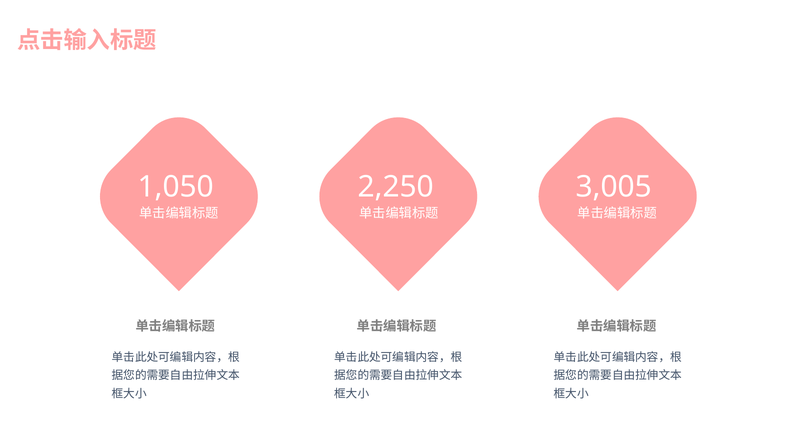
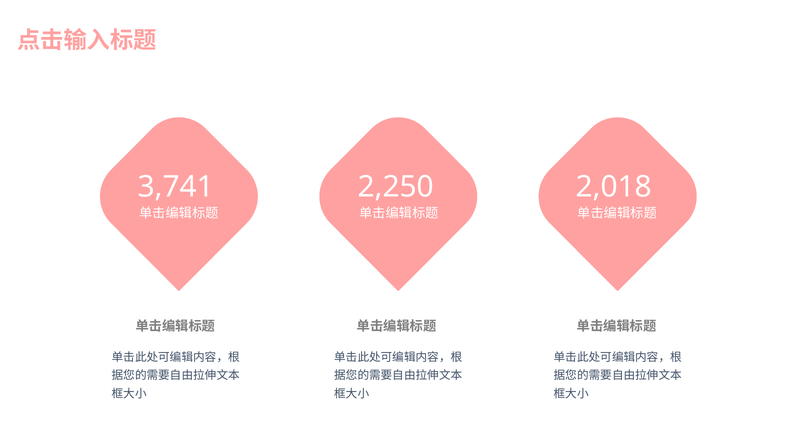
1,050: 1,050 -> 3,741
3,005: 3,005 -> 2,018
